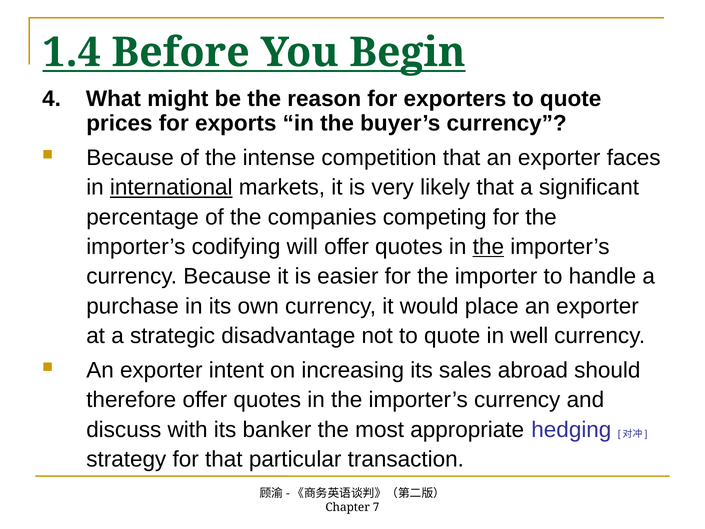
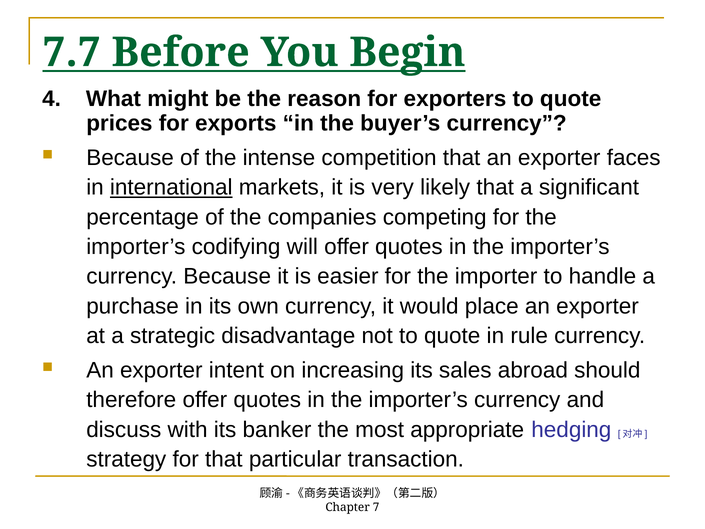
1.4: 1.4 -> 7.7
the at (488, 247) underline: present -> none
well: well -> rule
